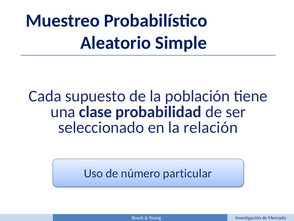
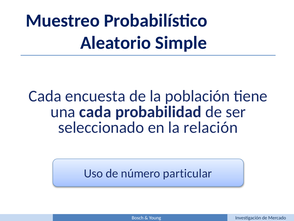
supuesto: supuesto -> encuesta
una clase: clase -> cada
